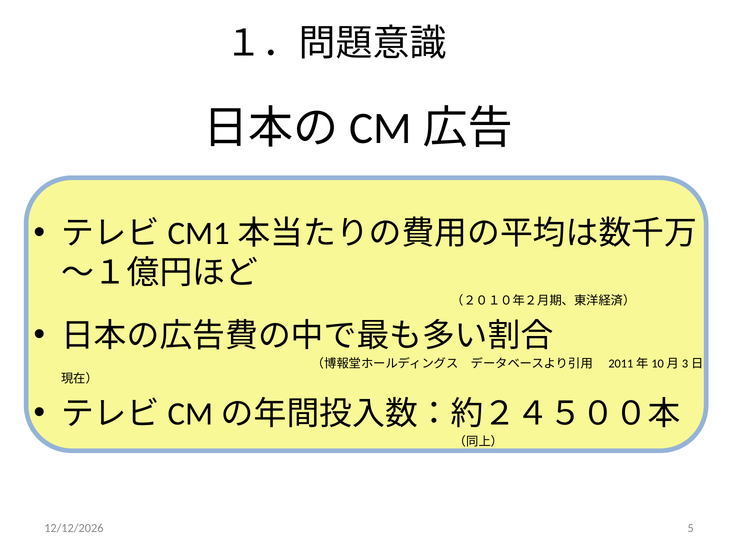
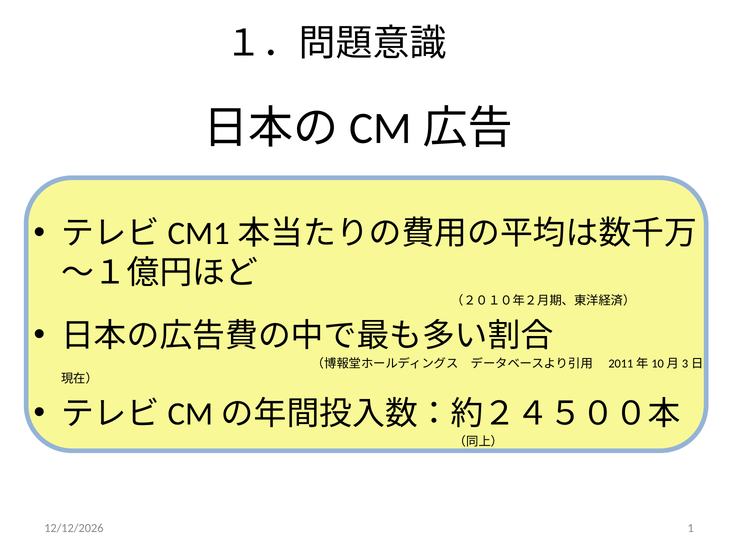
5: 5 -> 1
